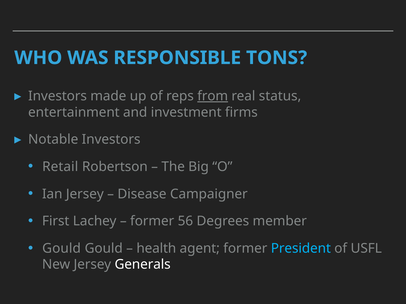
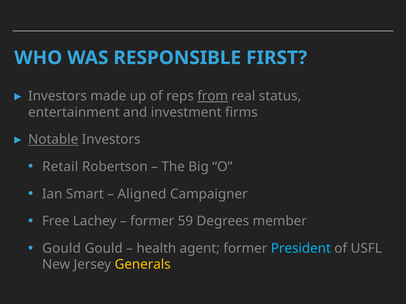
TONS: TONS -> FIRST
Notable underline: none -> present
Ian Jersey: Jersey -> Smart
Disease: Disease -> Aligned
First: First -> Free
56: 56 -> 59
Generals colour: white -> yellow
